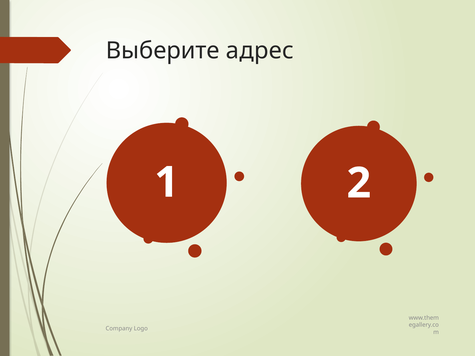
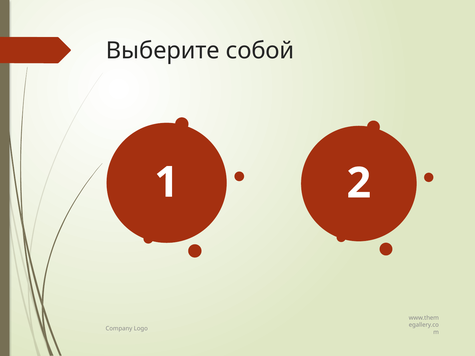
адрес: адрес -> собой
